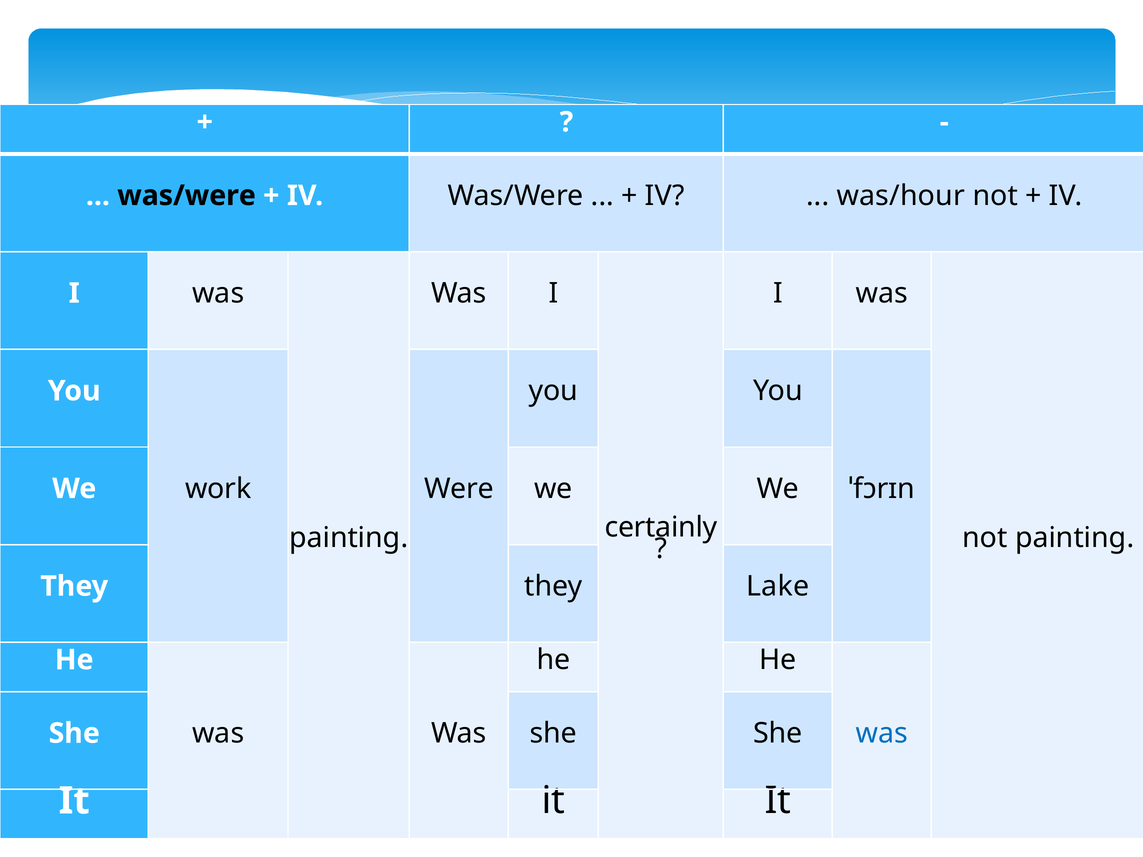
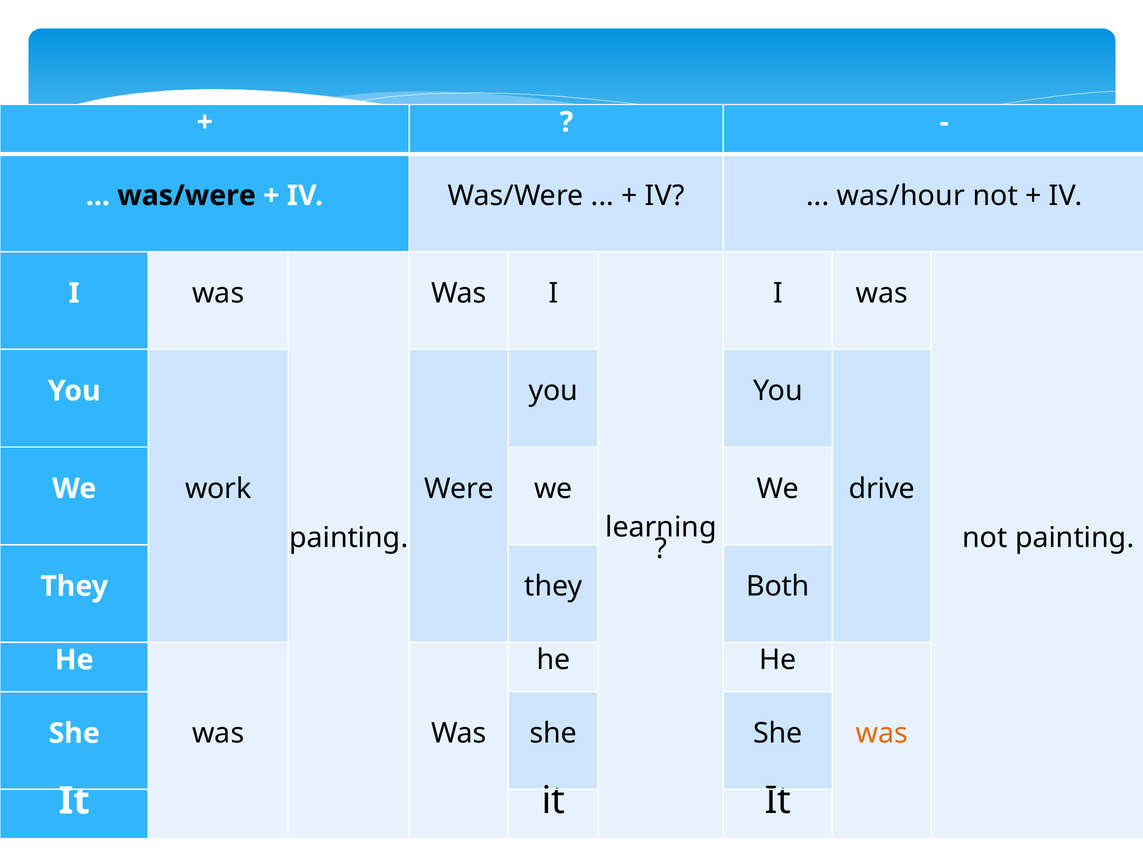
ˈfɔrɪn: ˈfɔrɪn -> drive
certainly: certainly -> learning
Lake: Lake -> Both
was at (882, 734) colour: blue -> orange
